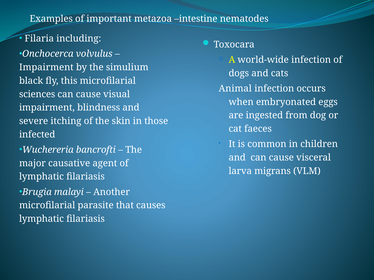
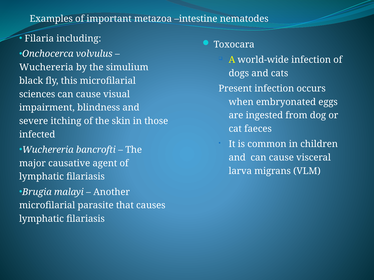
Impairment at (46, 67): Impairment -> Wuchereria
Animal: Animal -> Present
